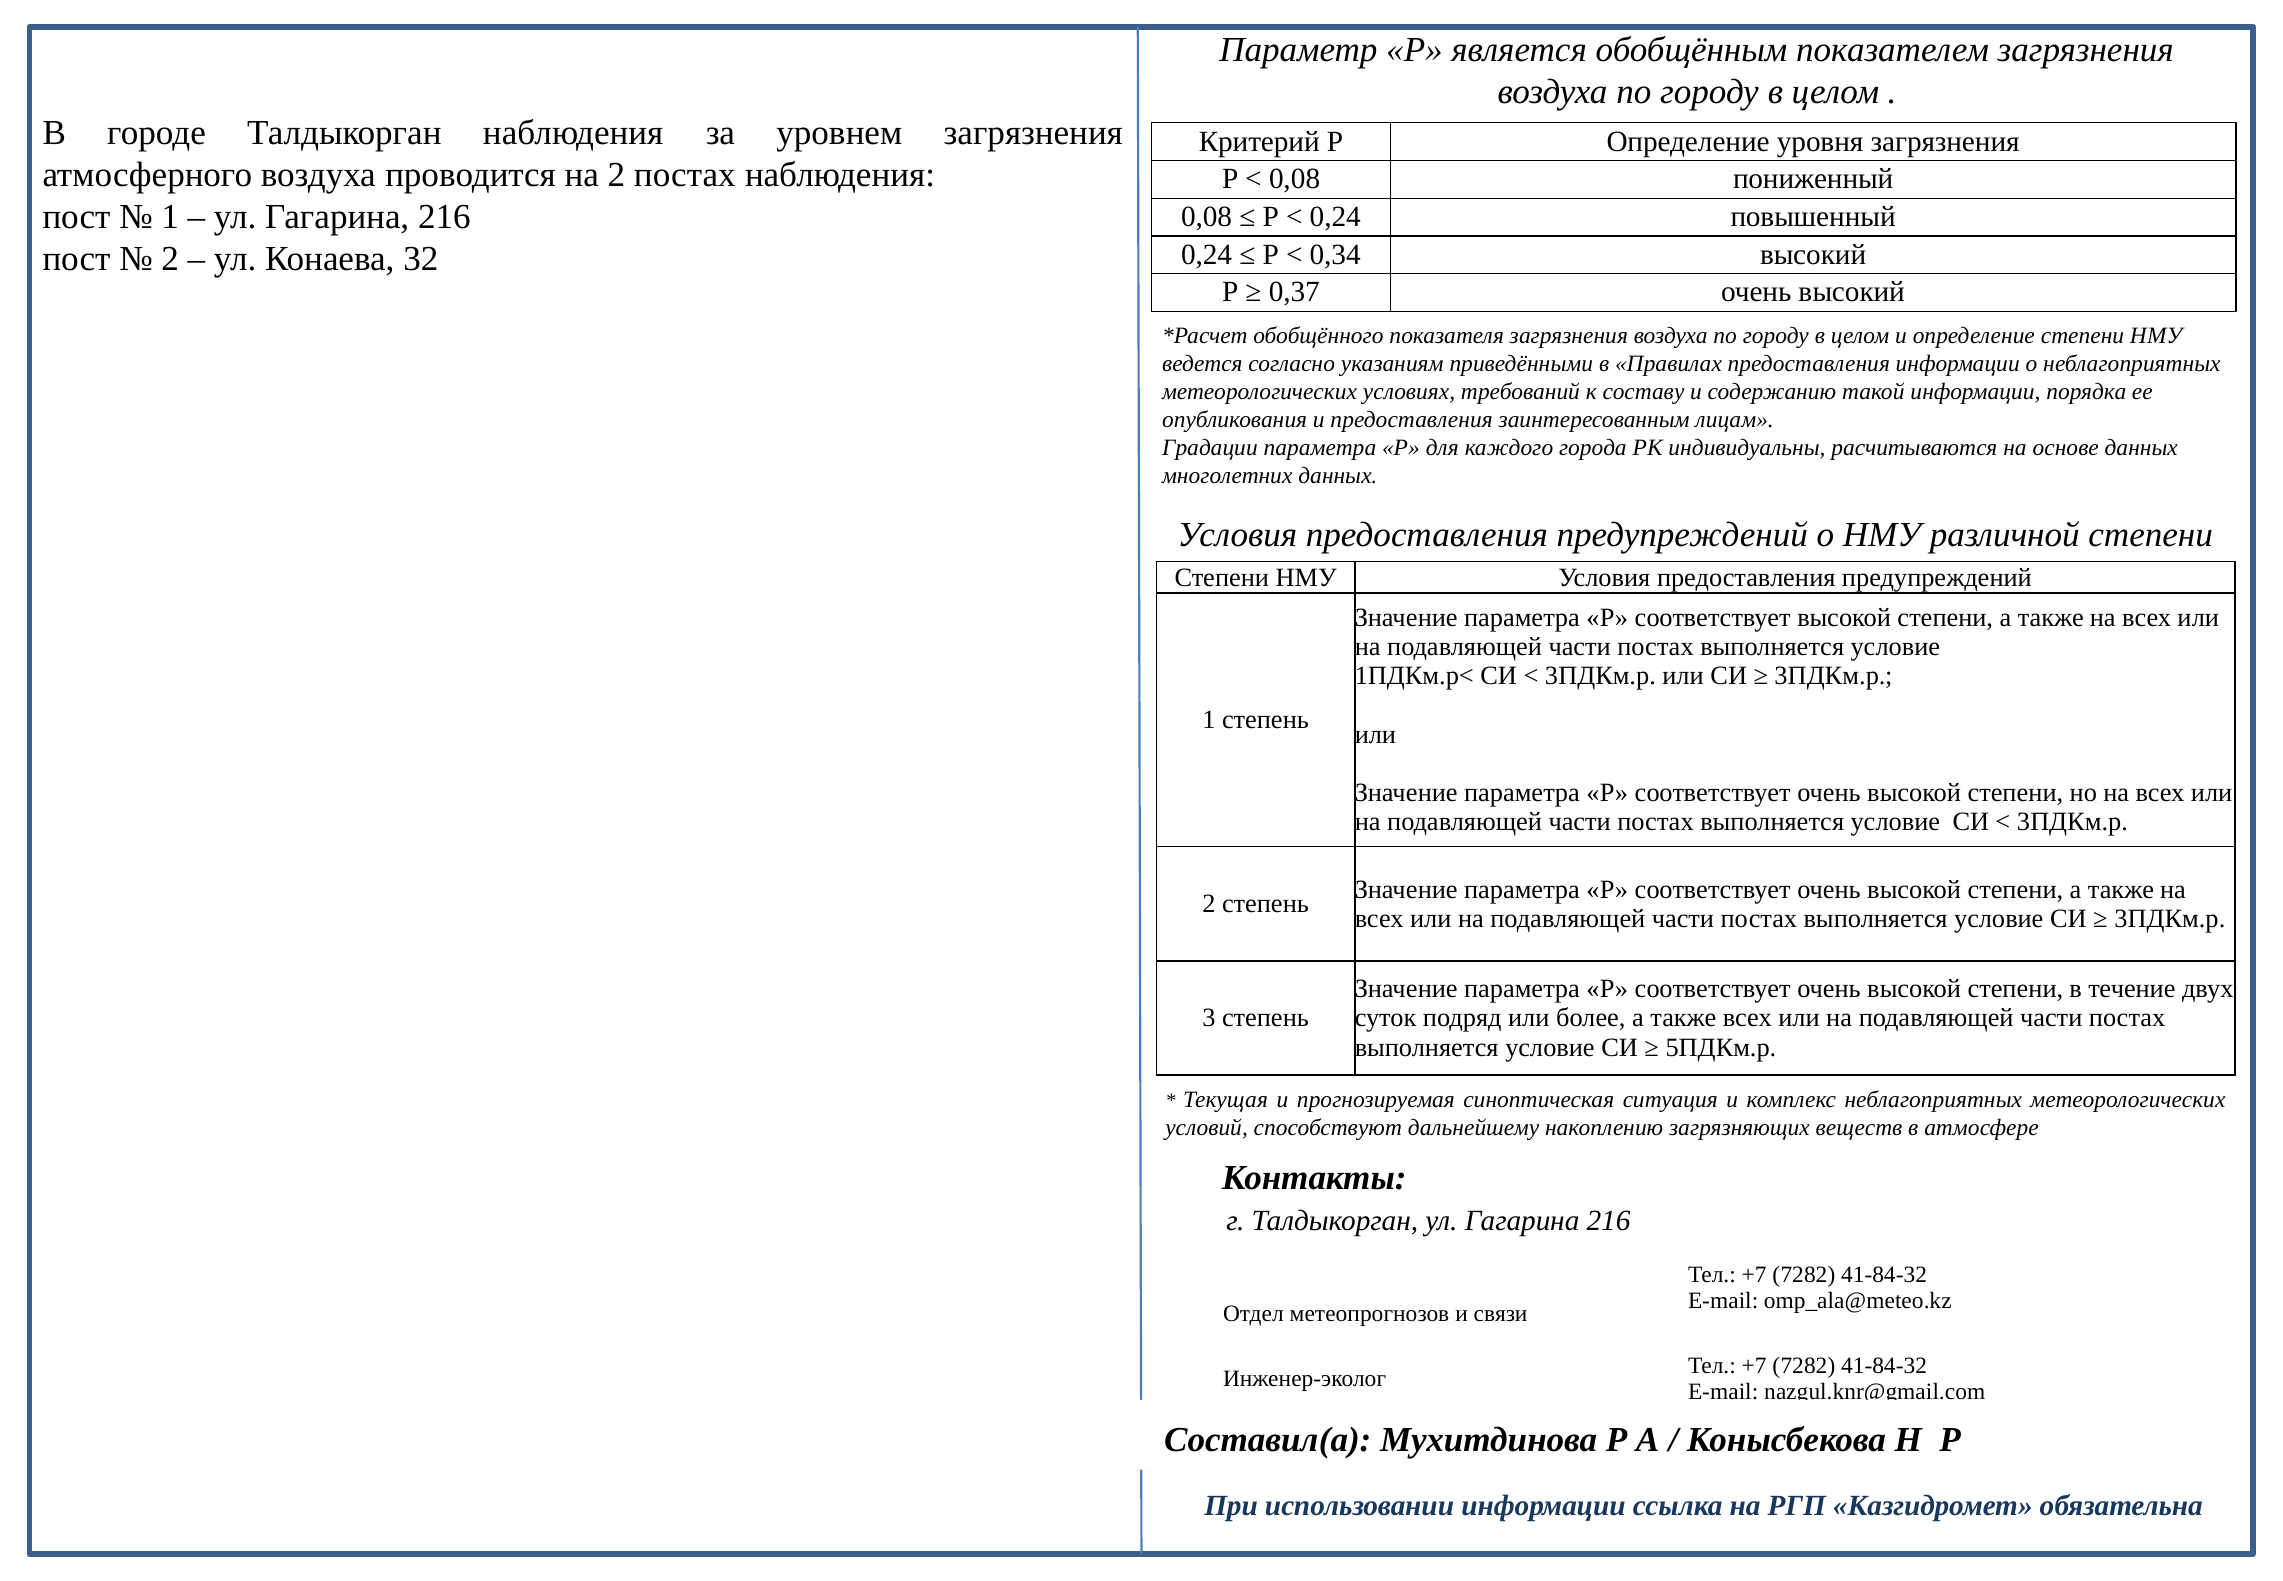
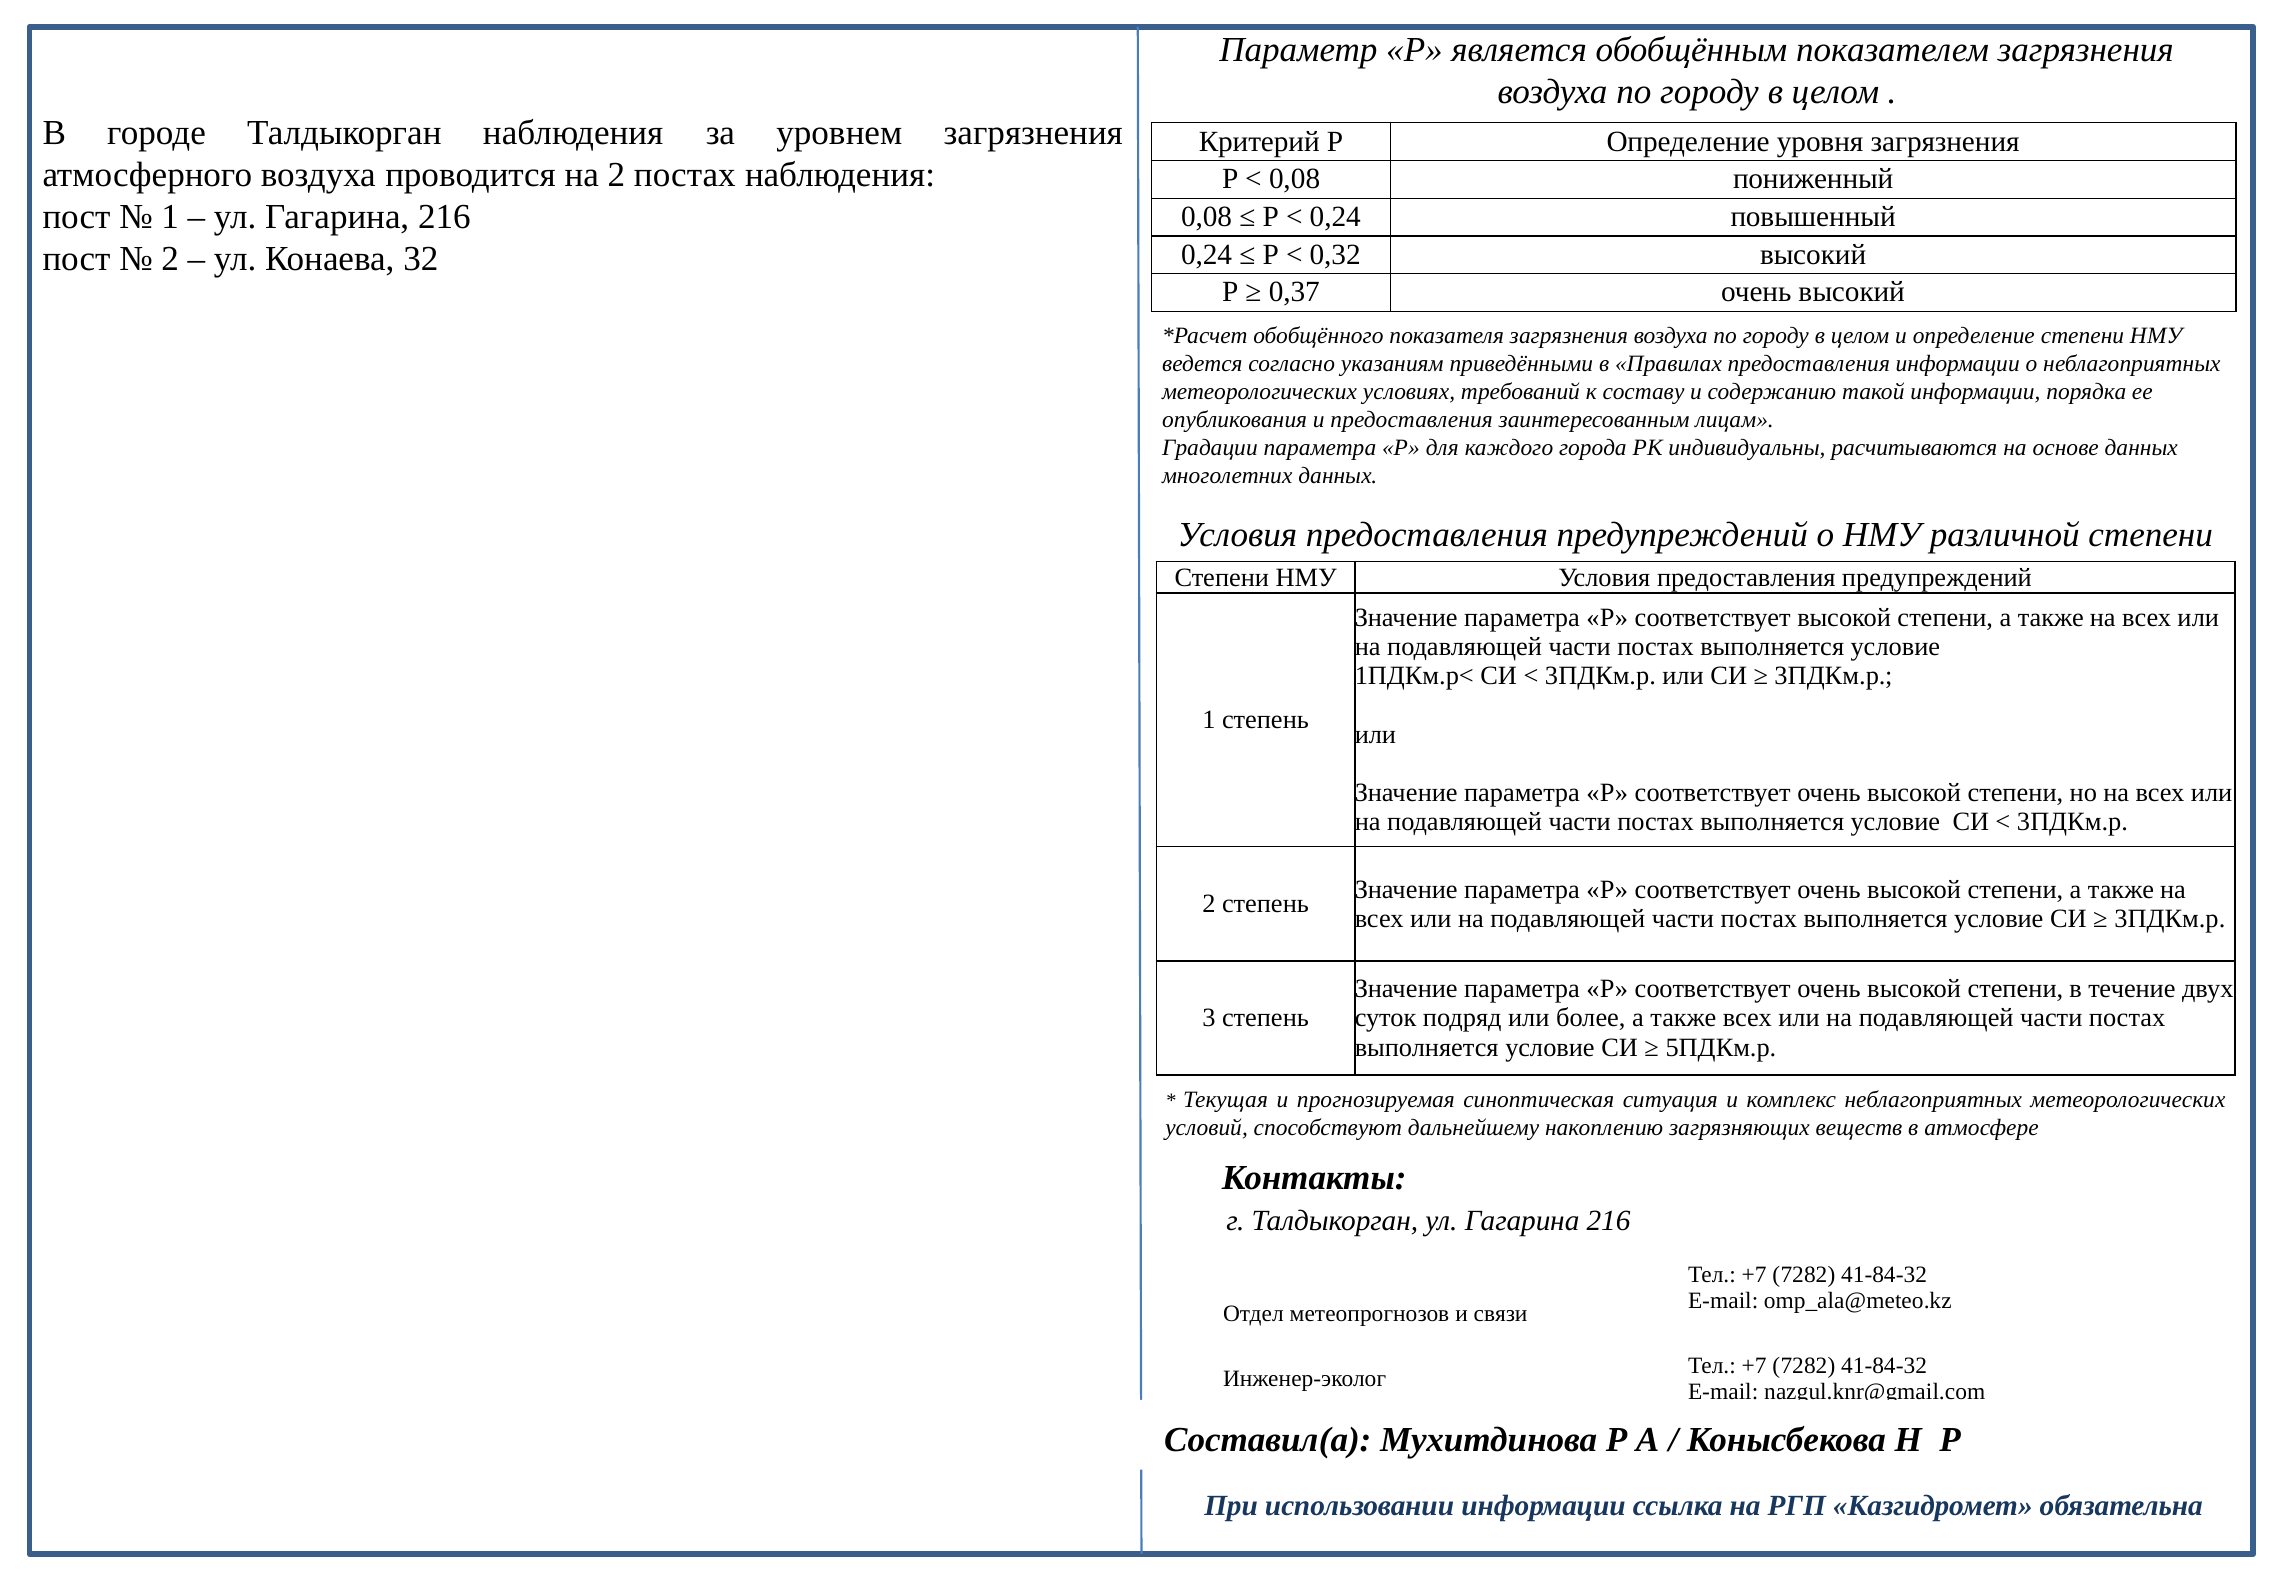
0,34: 0,34 -> 0,32
